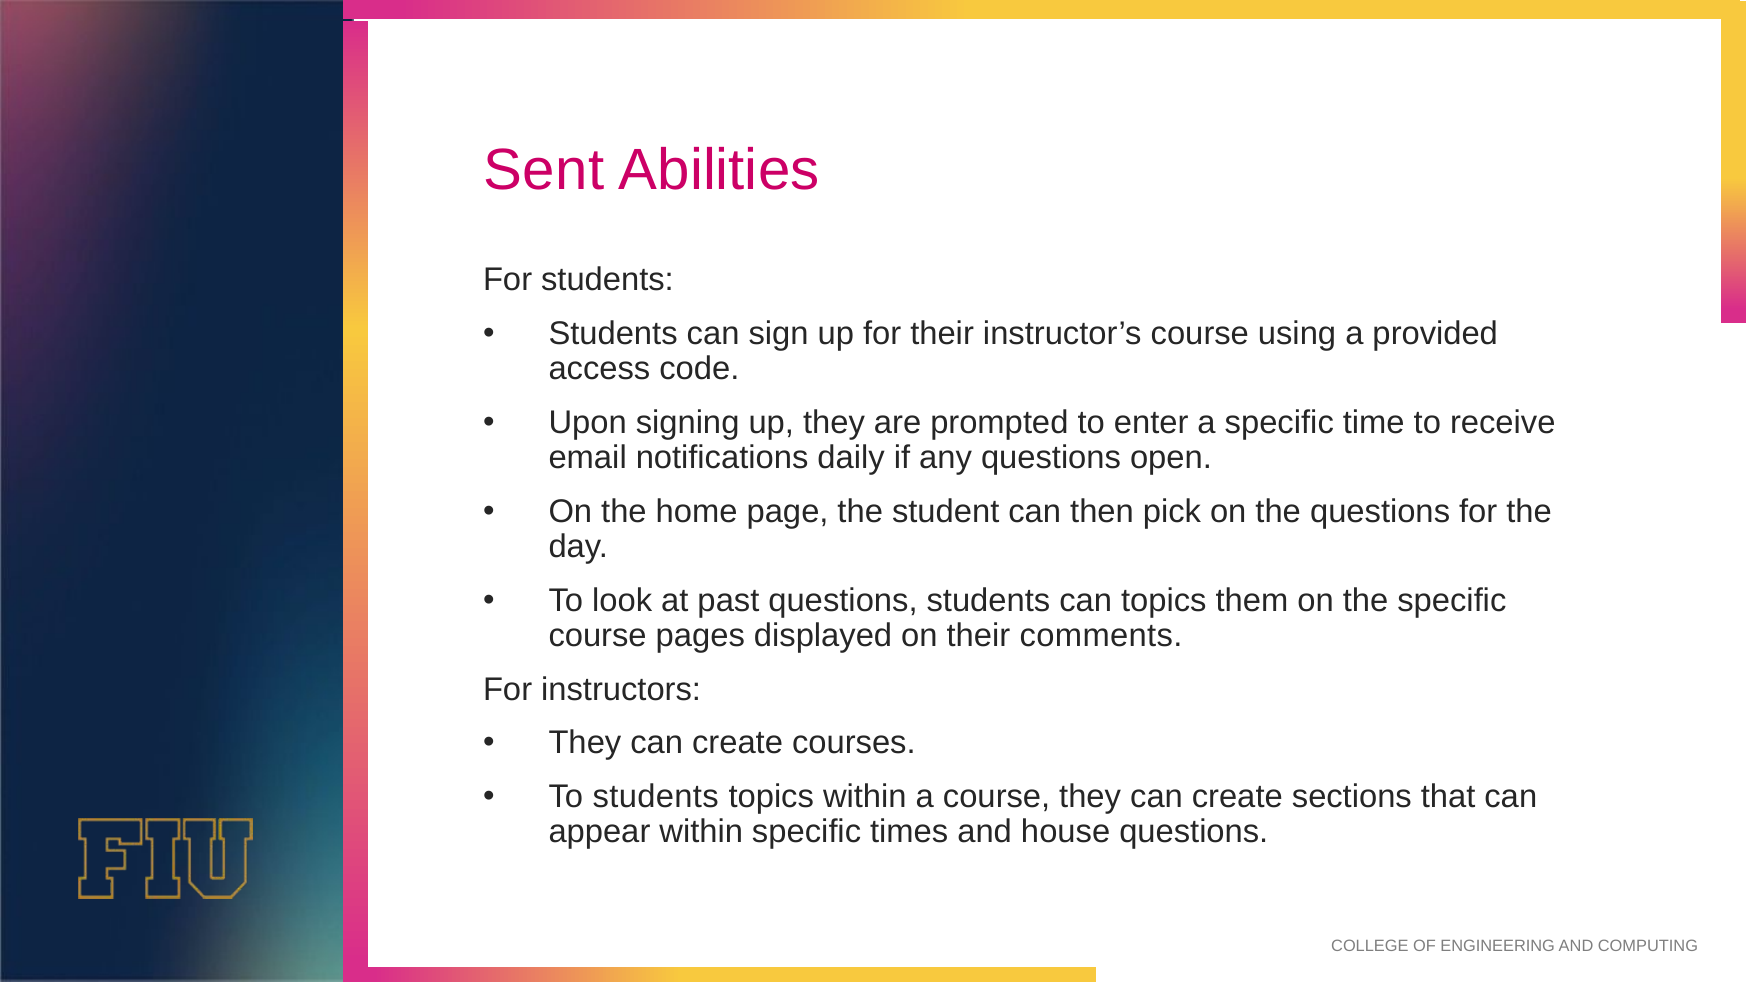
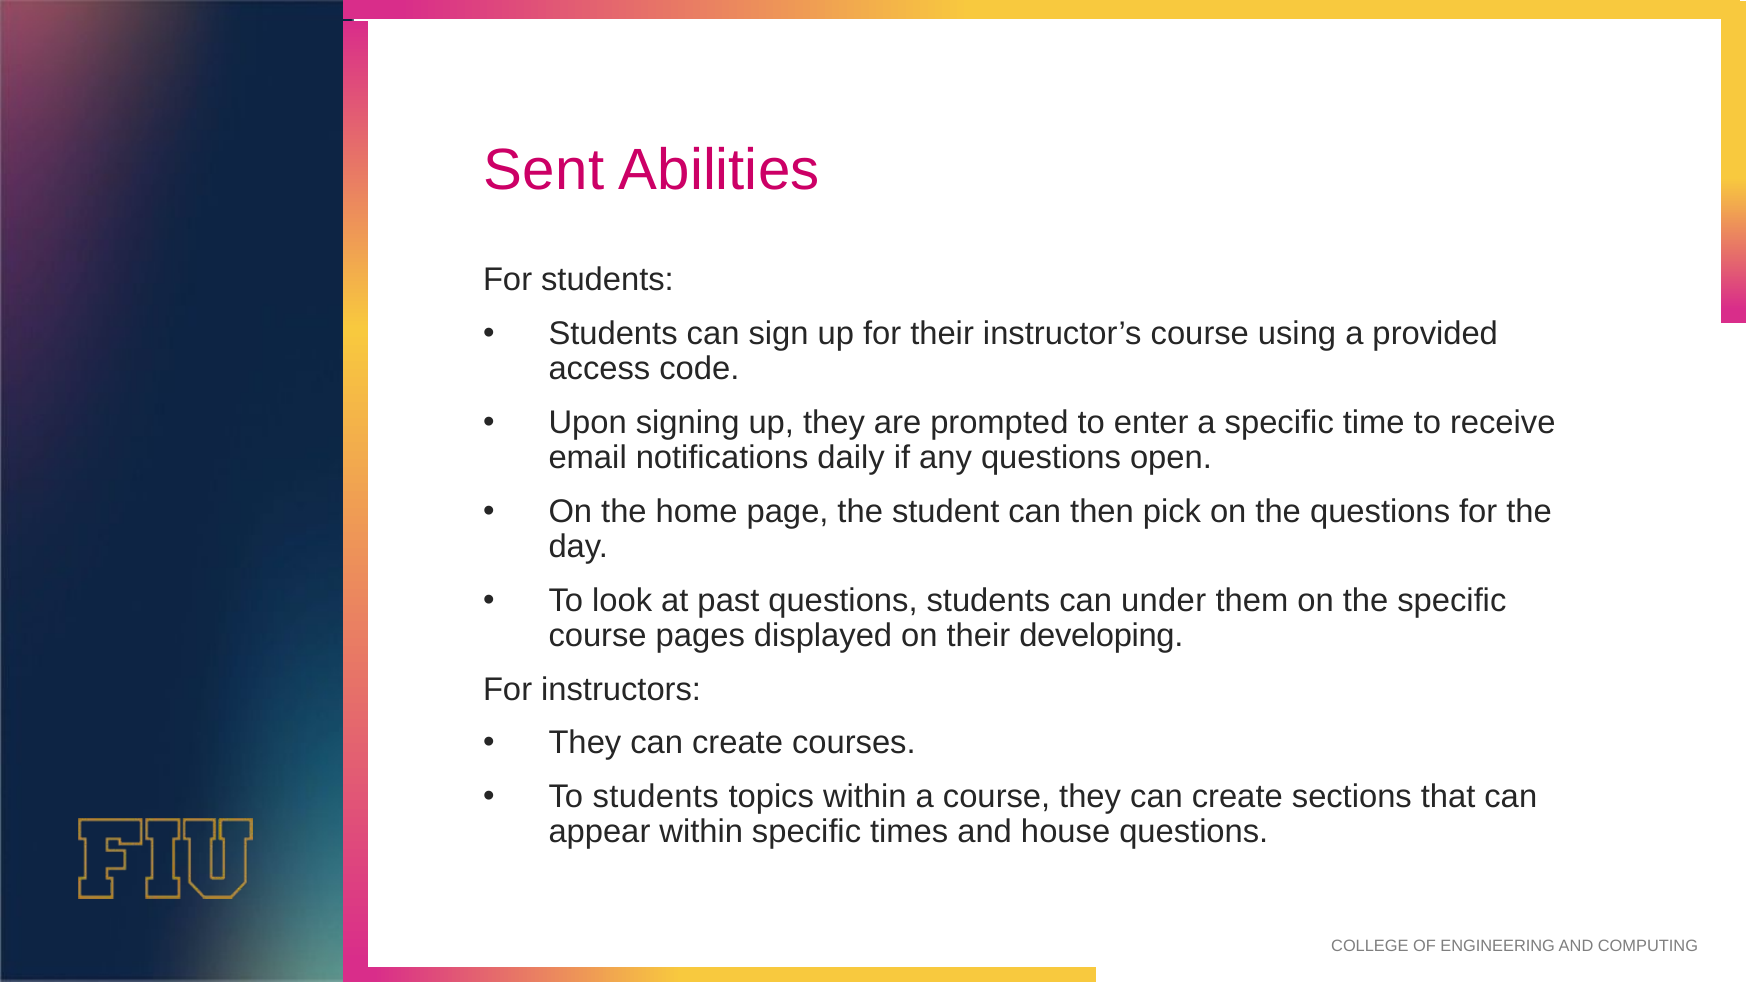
can topics: topics -> under
comments: comments -> developing
